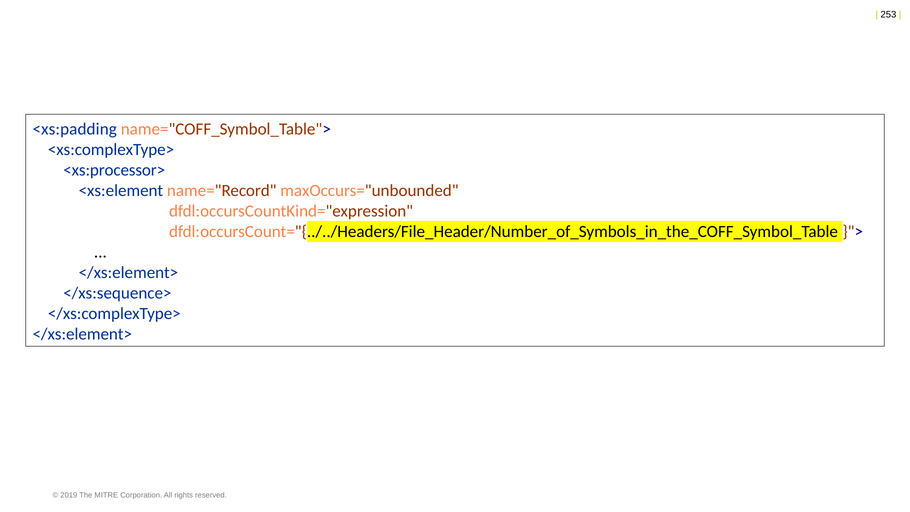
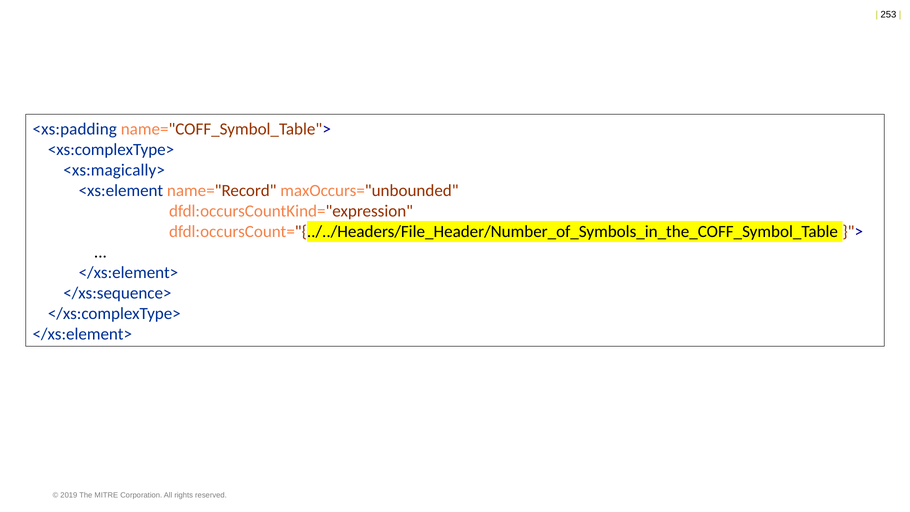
<xs:processor>: <xs:processor> -> <xs:magically>
